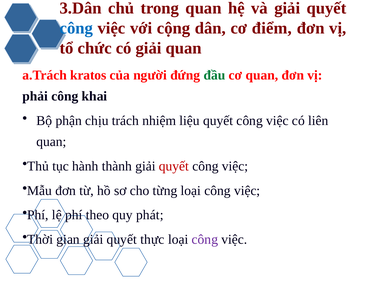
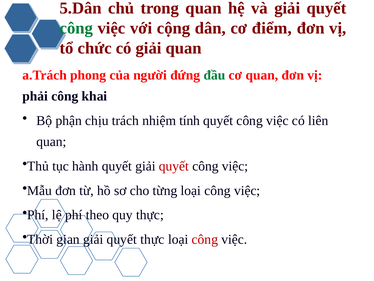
3.Dân: 3.Dân -> 5.Dân
công at (76, 28) colour: blue -> green
kratos: kratos -> phong
liệu: liệu -> tính
hành thành: thành -> quyết
quy phát: phát -> thực
công at (205, 239) colour: purple -> red
